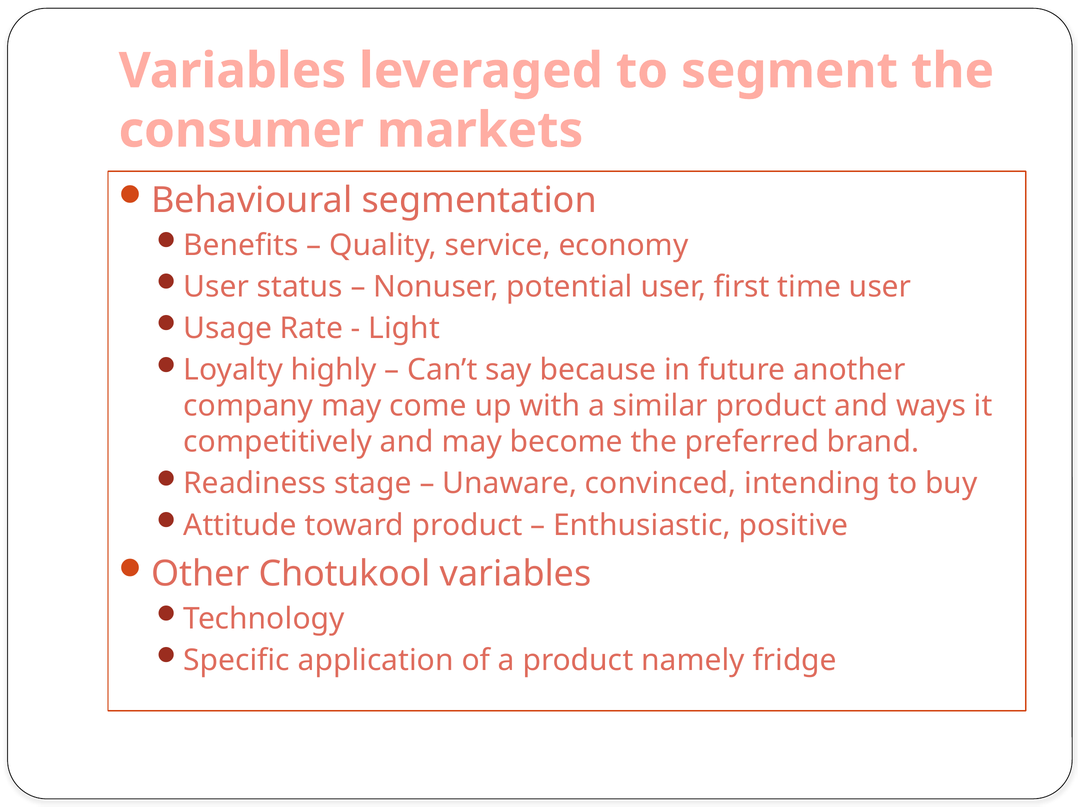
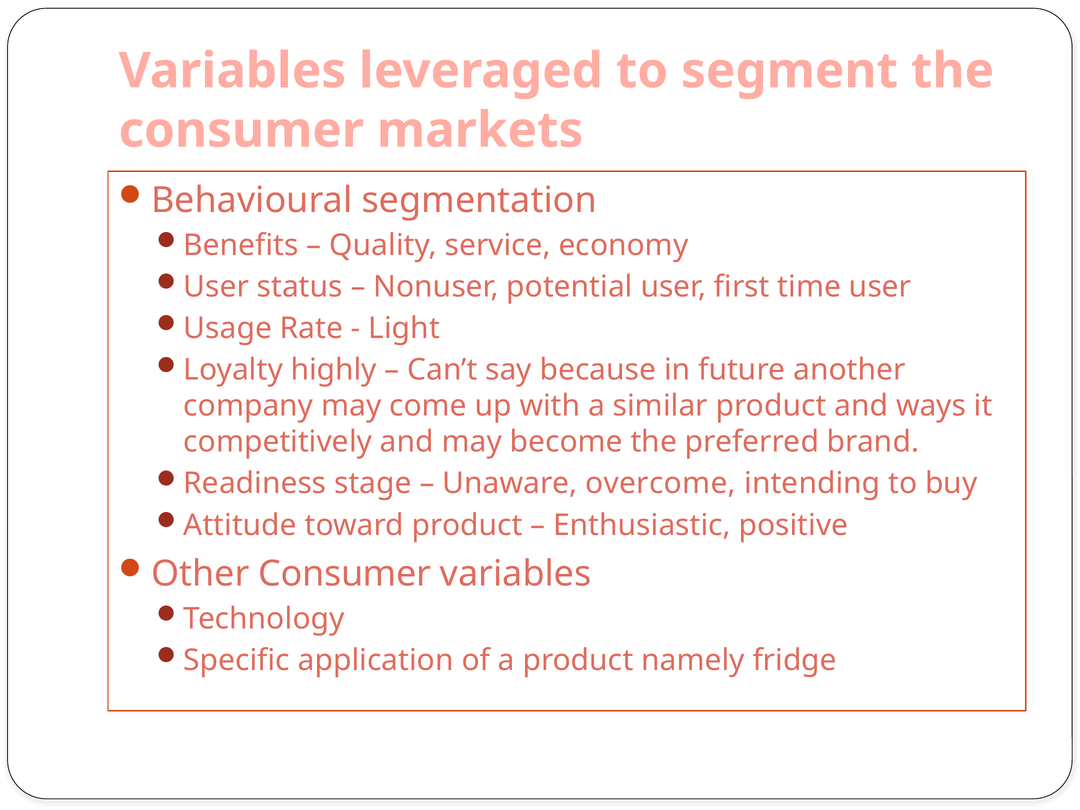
convinced: convinced -> overcome
Other Chotukool: Chotukool -> Consumer
